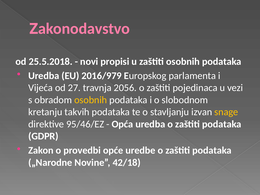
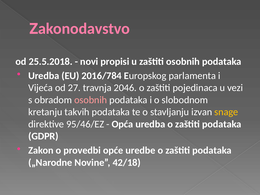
2016/979: 2016/979 -> 2016/784
2056: 2056 -> 2046
osobnih at (91, 100) colour: yellow -> pink
